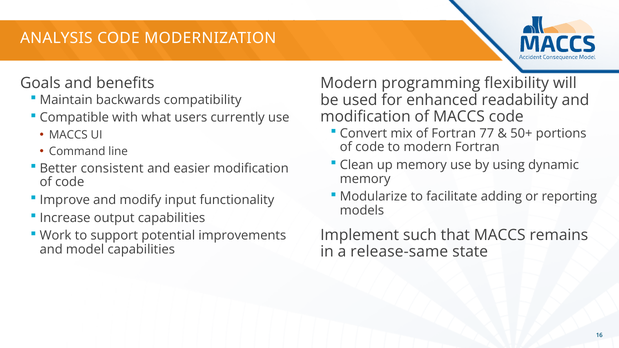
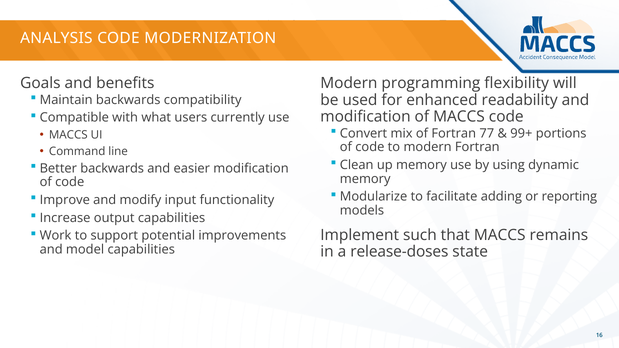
50+: 50+ -> 99+
Better consistent: consistent -> backwards
release-same: release-same -> release-doses
